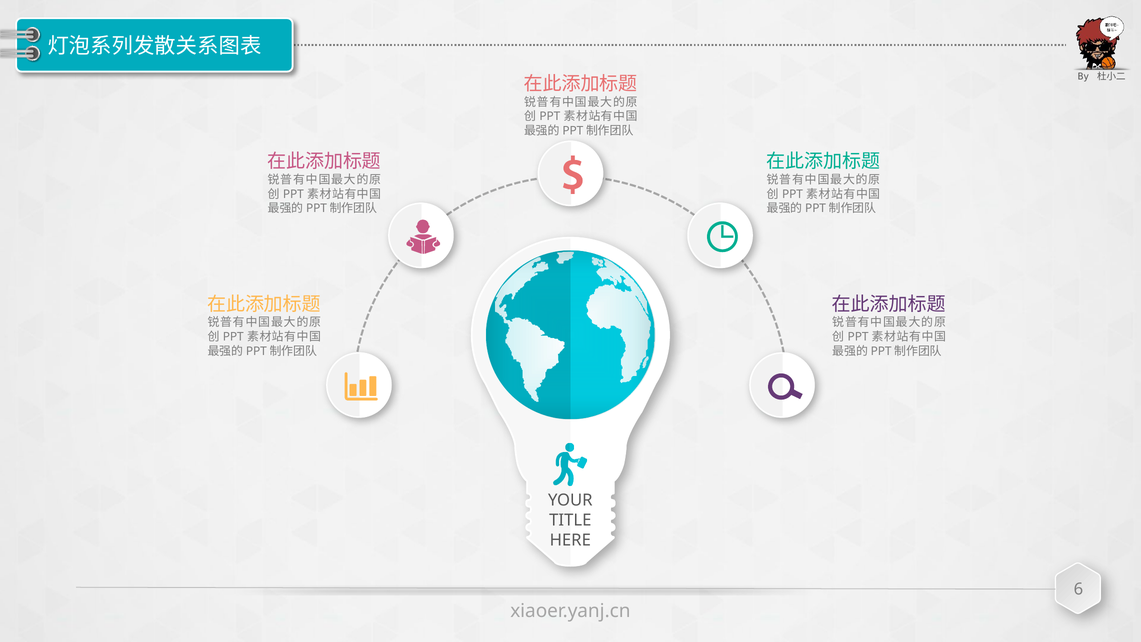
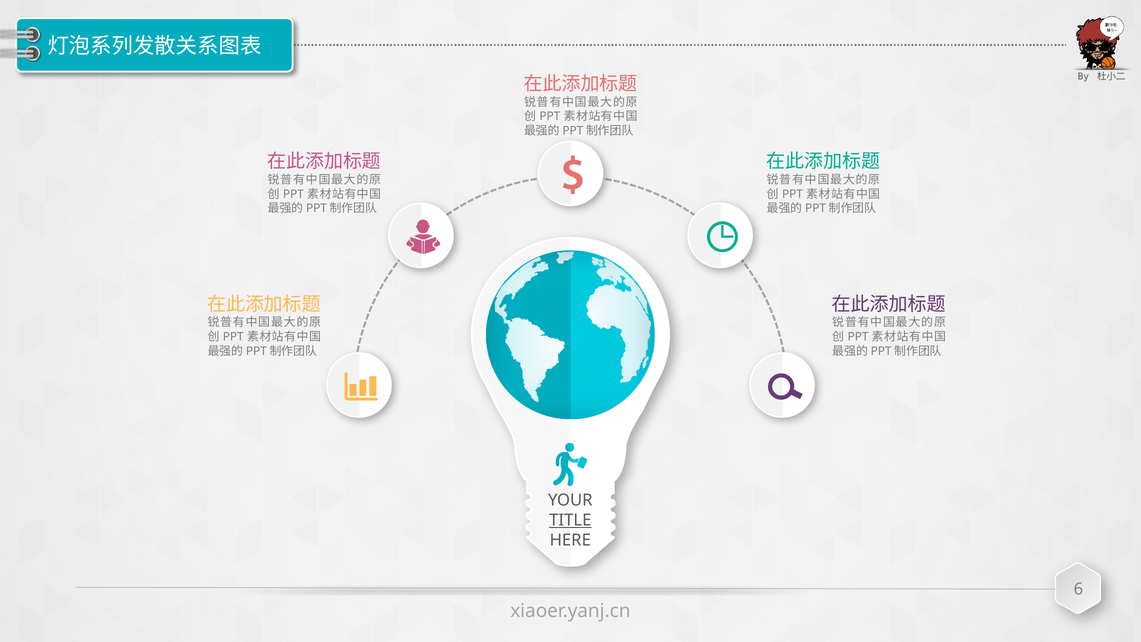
TITLE underline: none -> present
